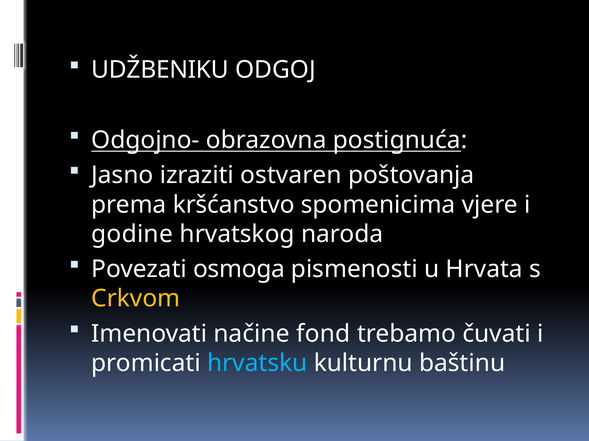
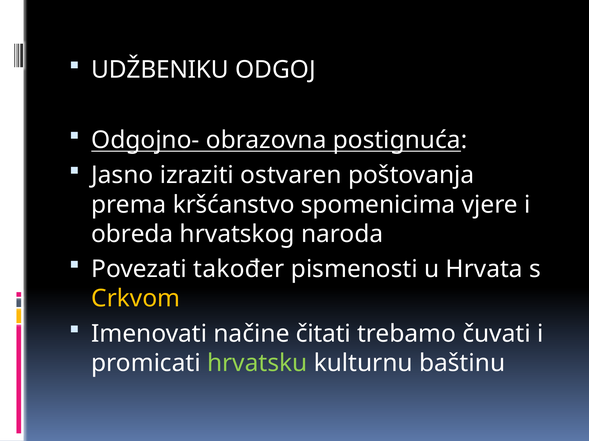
godine: godine -> obreda
osmoga: osmoga -> također
fond: fond -> čitati
hrvatsku colour: light blue -> light green
